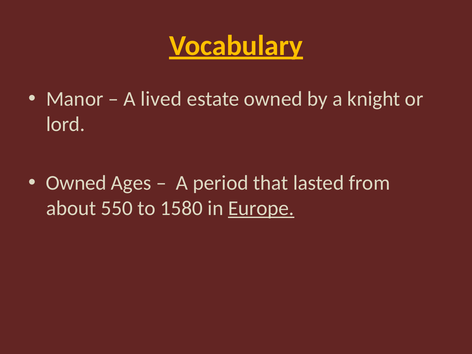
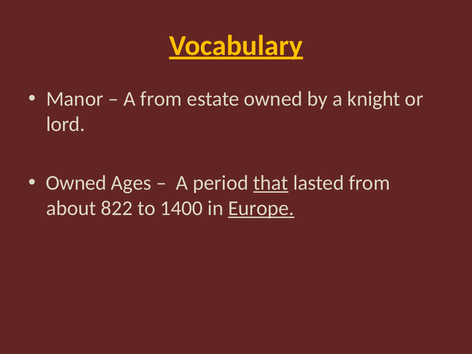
A lived: lived -> from
that underline: none -> present
550: 550 -> 822
1580: 1580 -> 1400
